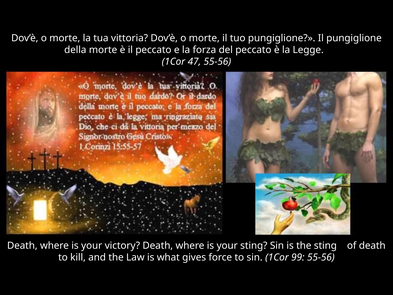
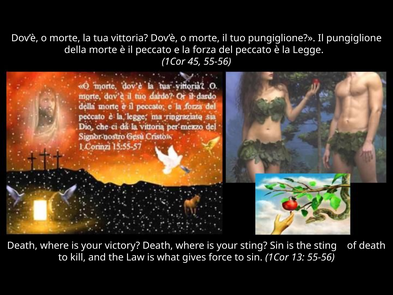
47: 47 -> 45
99: 99 -> 13
